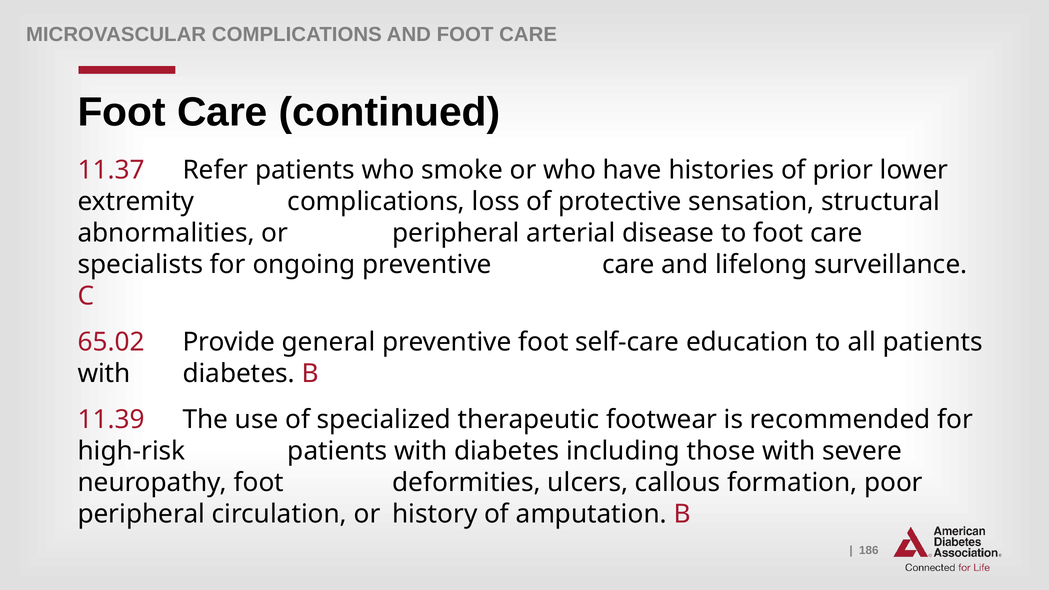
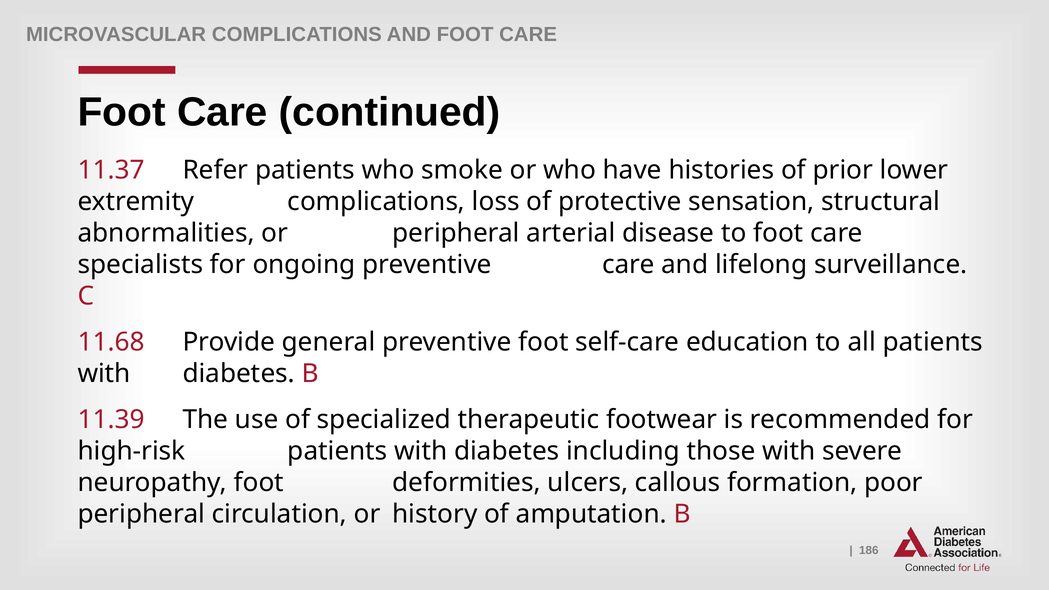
65.02: 65.02 -> 11.68
